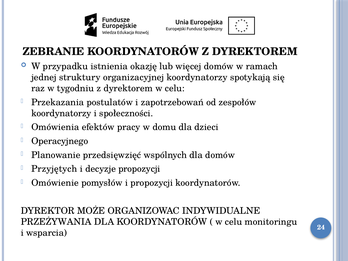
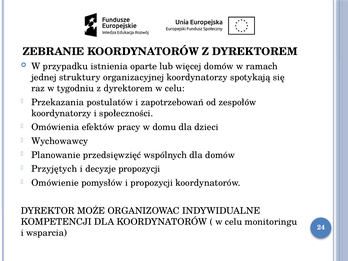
okazję: okazję -> oparte
Operacyjnego: Operacyjnego -> Wychowawcy
PRZEŻYWANIA: PRZEŻYWANIA -> KOMPETENCJI
